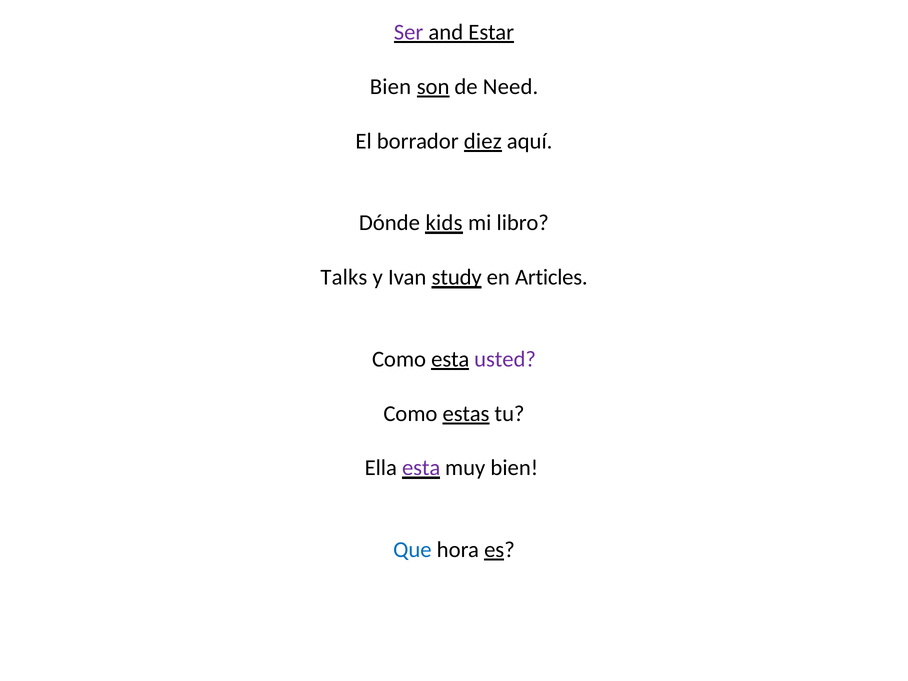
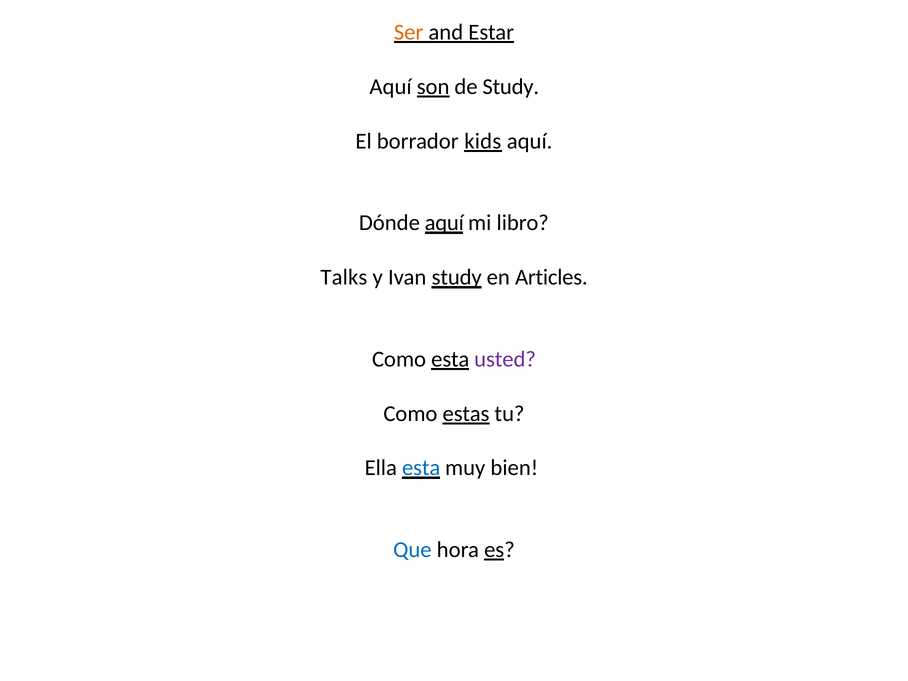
Ser colour: purple -> orange
Bien at (390, 87): Bien -> Aquí
de Need: Need -> Study
diez: diez -> kids
Dónde kids: kids -> aquí
esta at (421, 468) colour: purple -> blue
